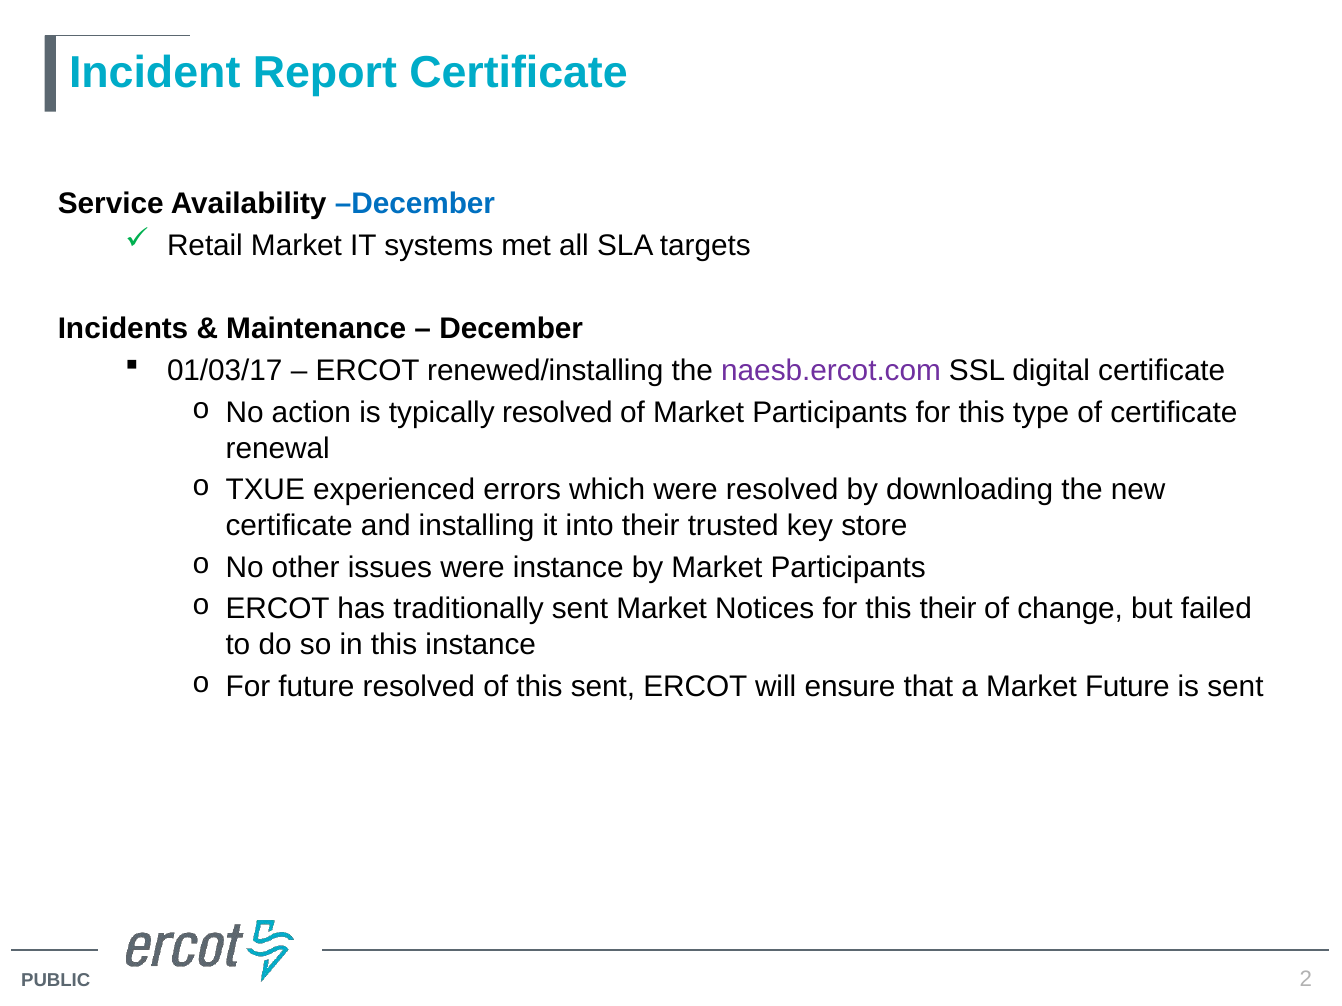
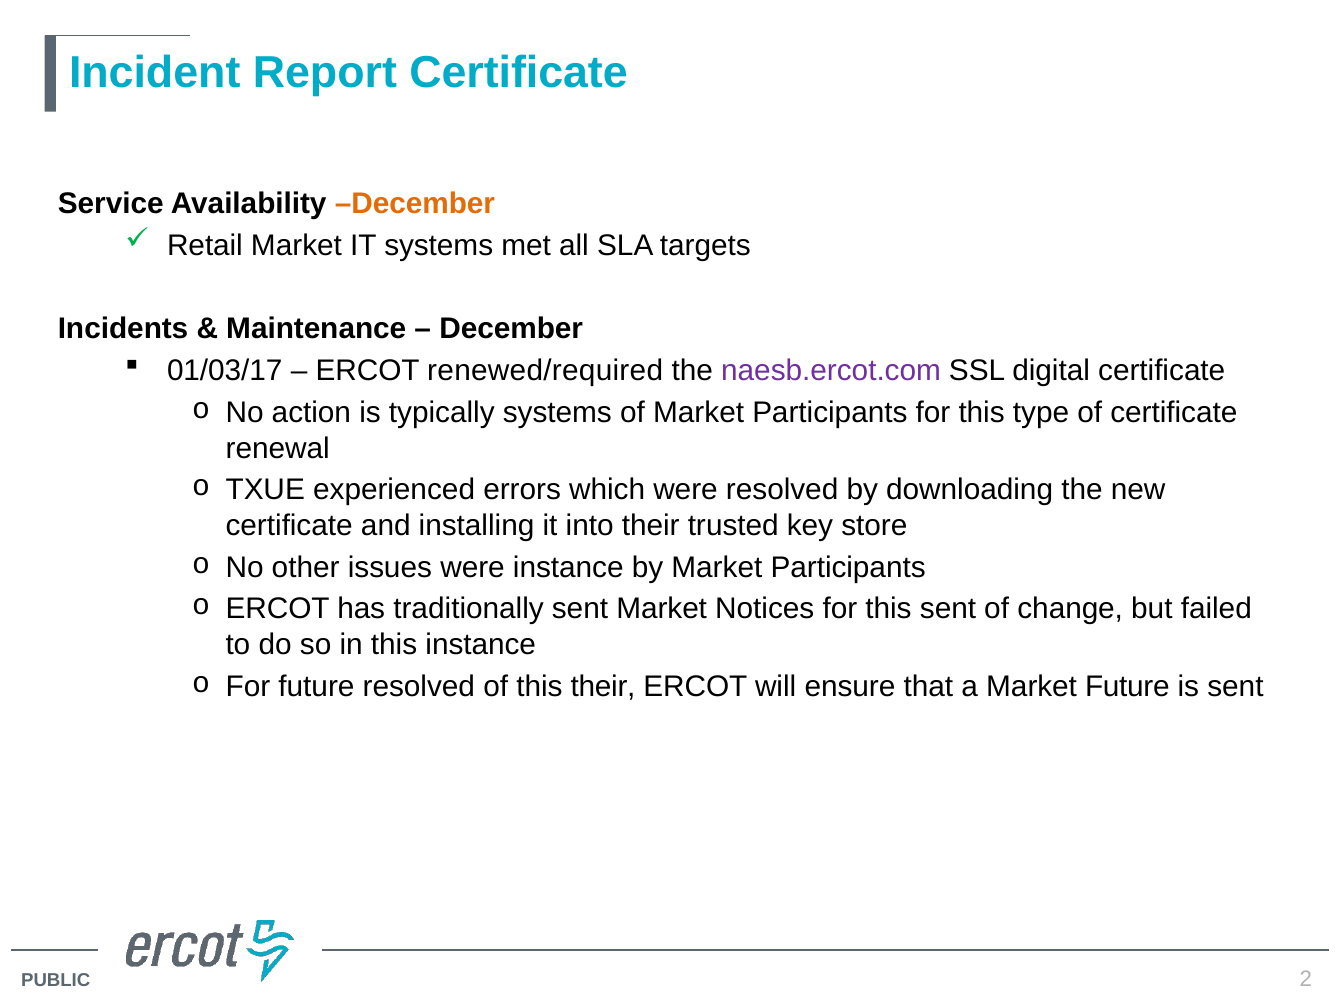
December at (415, 204) colour: blue -> orange
renewed/installing: renewed/installing -> renewed/required
typically resolved: resolved -> systems
this their: their -> sent
this sent: sent -> their
